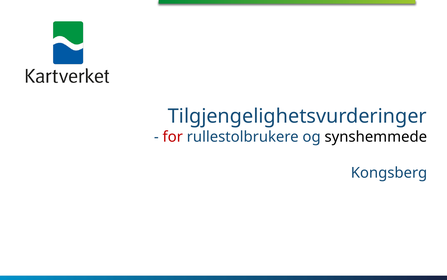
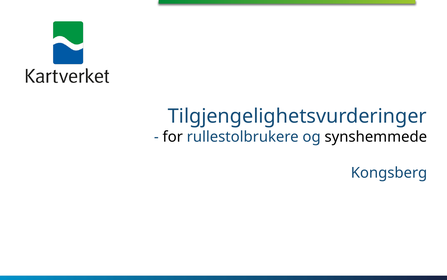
for colour: red -> black
